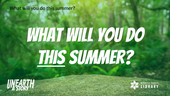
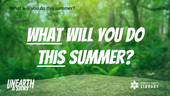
What at (44, 35) underline: none -> present
